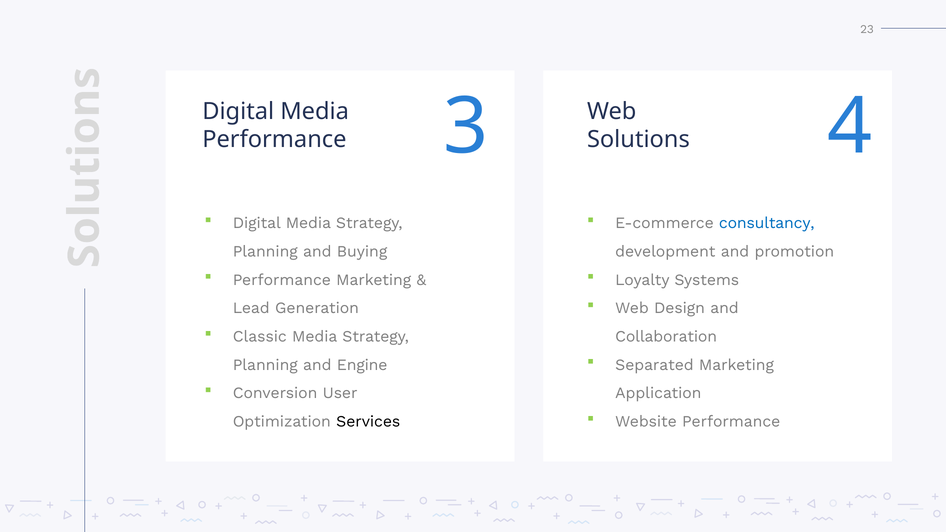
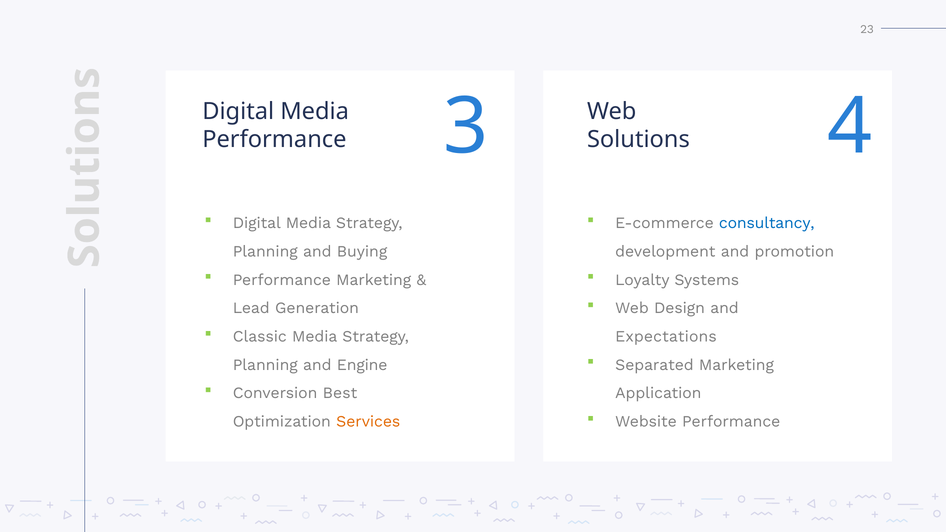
Collaboration: Collaboration -> Expectations
User: User -> Best
Services colour: black -> orange
